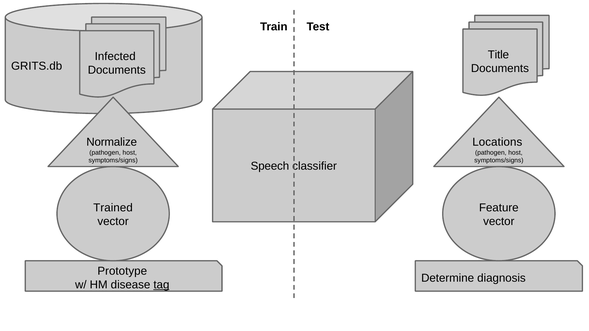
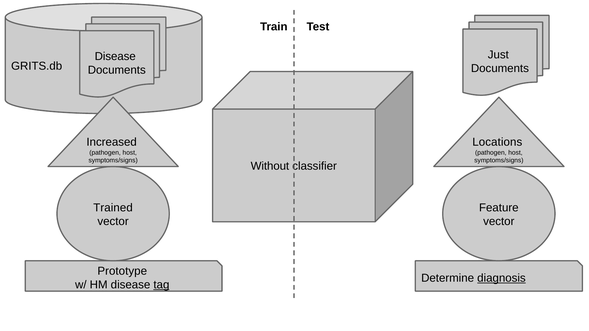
Title: Title -> Just
Infected at (115, 56): Infected -> Disease
Normalize: Normalize -> Increased
Speech: Speech -> Without
diagnosis underline: none -> present
